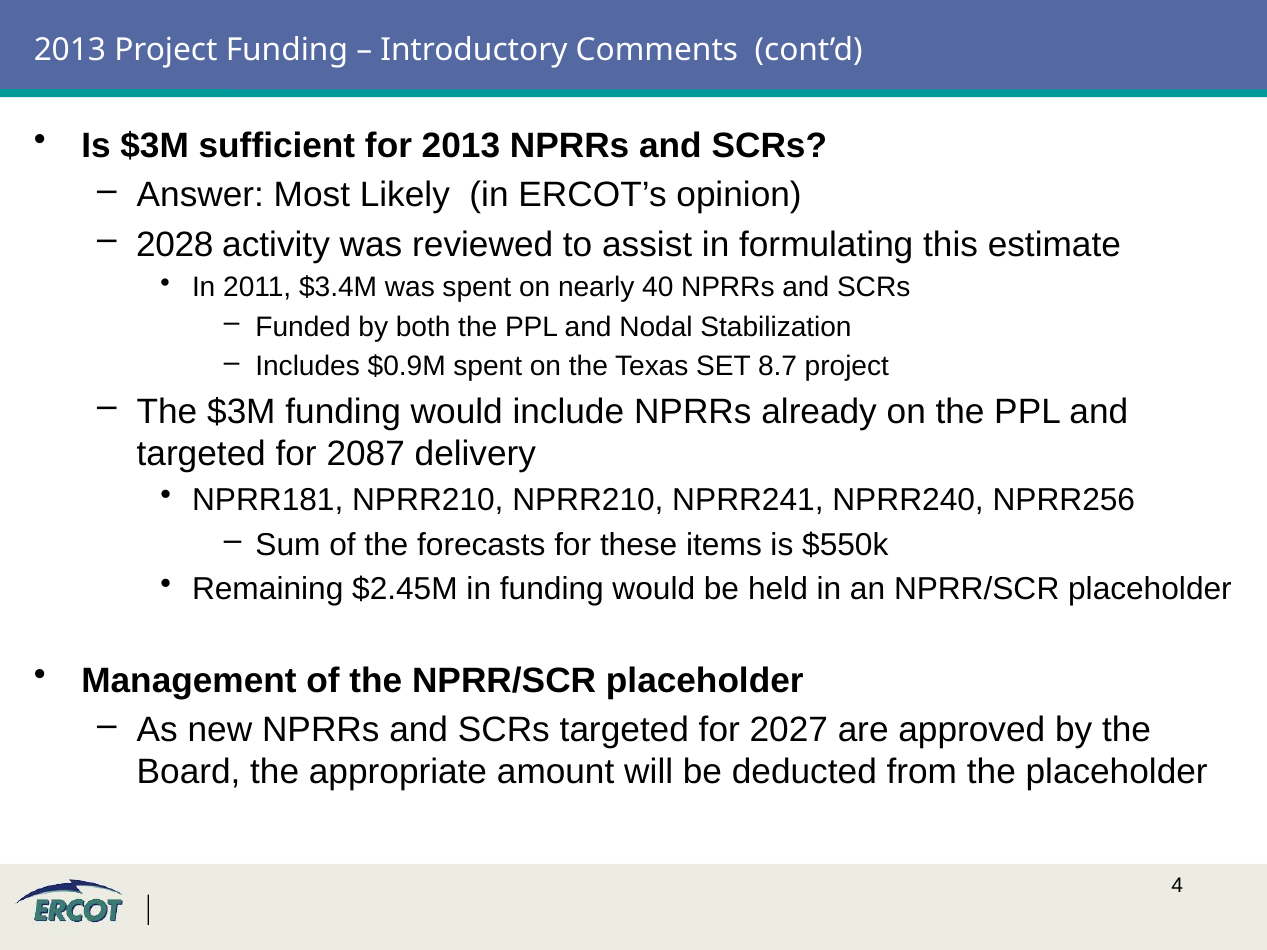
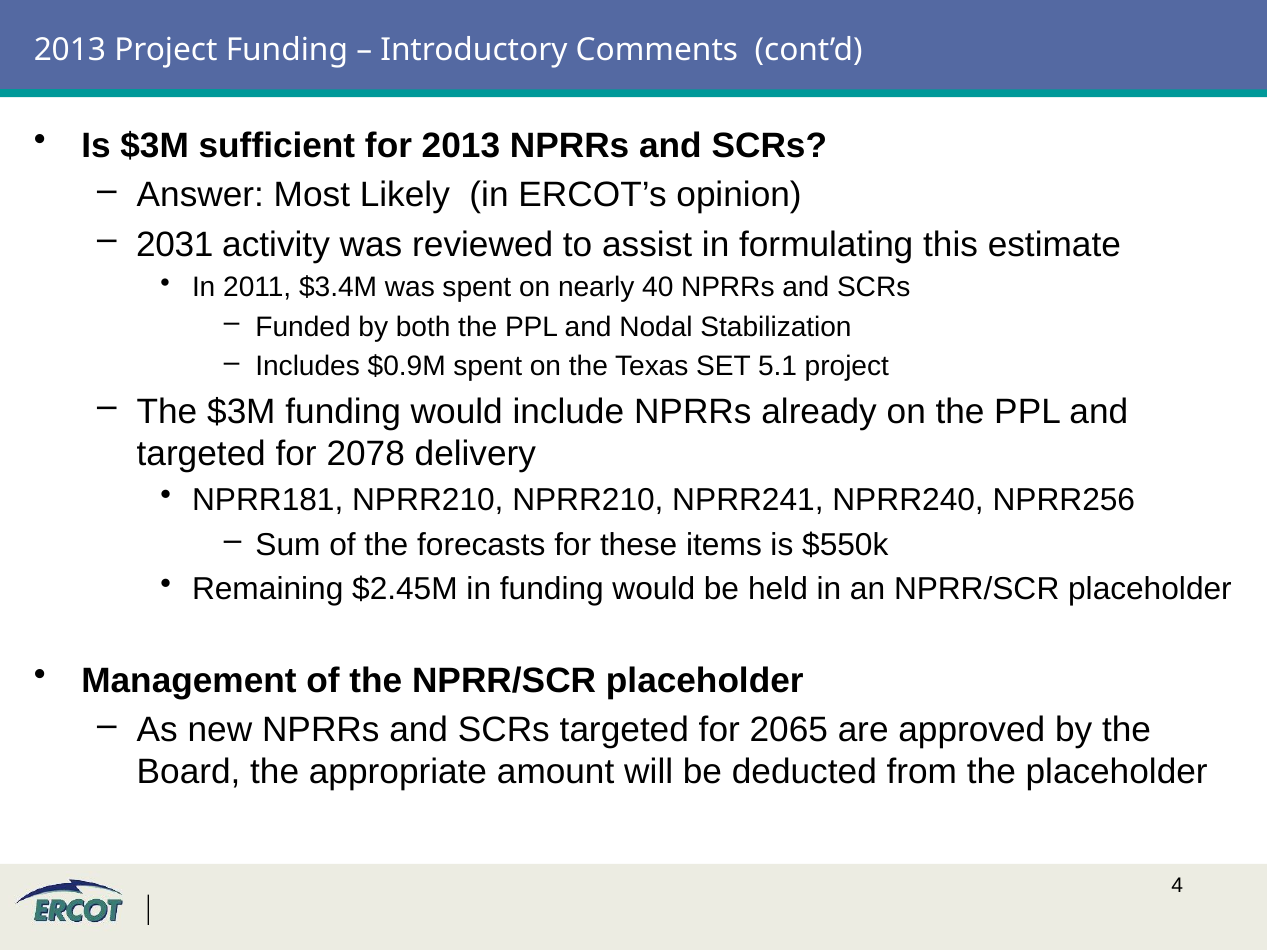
2028: 2028 -> 2031
8.7: 8.7 -> 5.1
2087: 2087 -> 2078
2027: 2027 -> 2065
